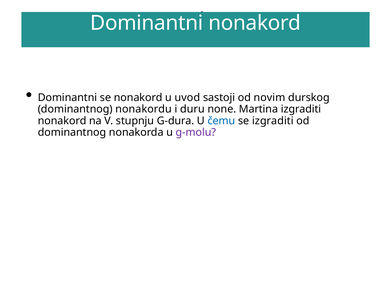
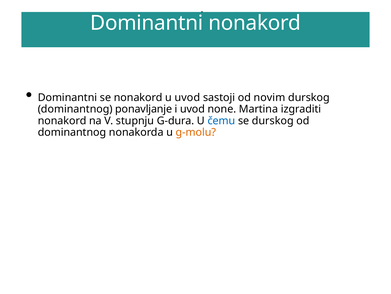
dominantnog nonakordu: nonakordu -> ponavljanje
i duru: duru -> uvod
se izgraditi: izgraditi -> durskog
g-molu colour: purple -> orange
